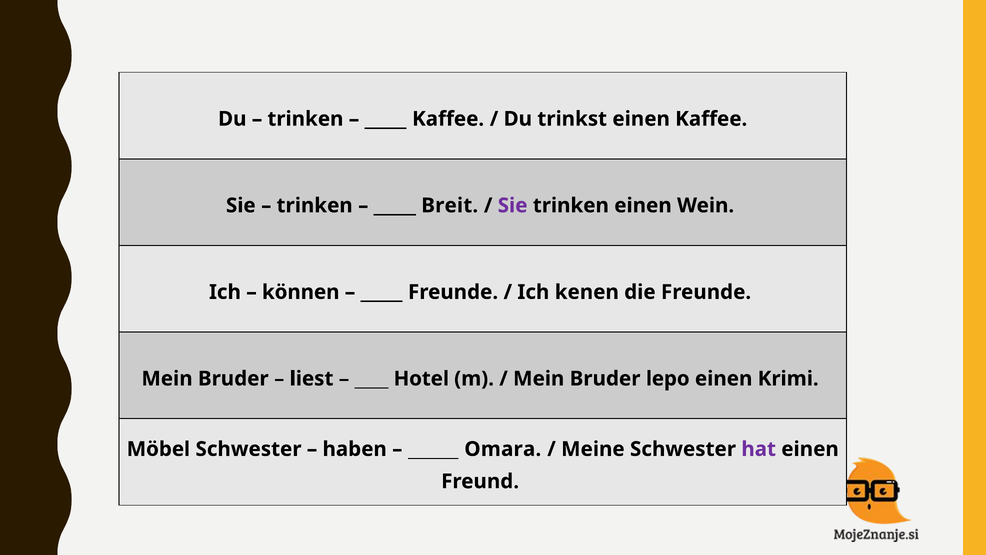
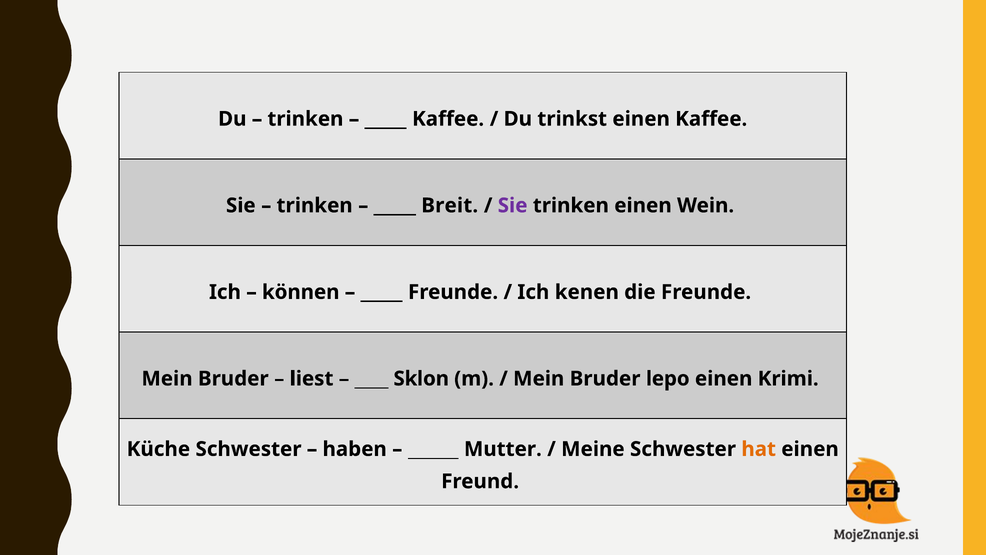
Hotel: Hotel -> Sklon
Möbel: Möbel -> Küche
Omara: Omara -> Mutter
hat colour: purple -> orange
